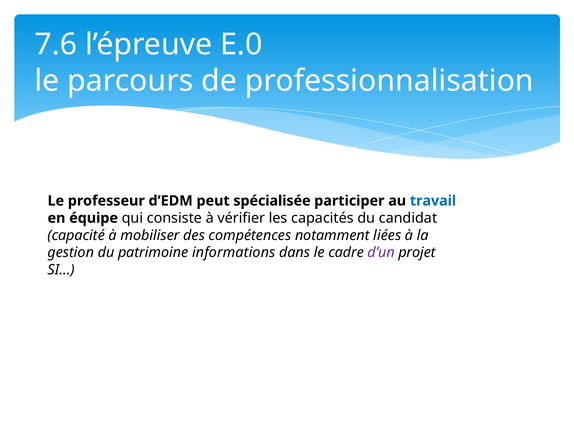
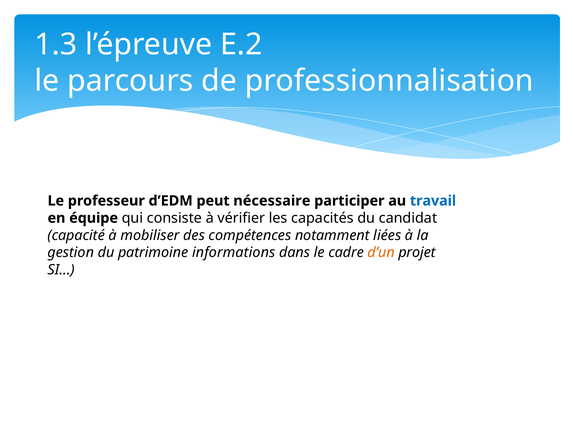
7.6: 7.6 -> 1.3
E.0: E.0 -> E.2
spécialisée: spécialisée -> nécessaire
d’un colour: purple -> orange
